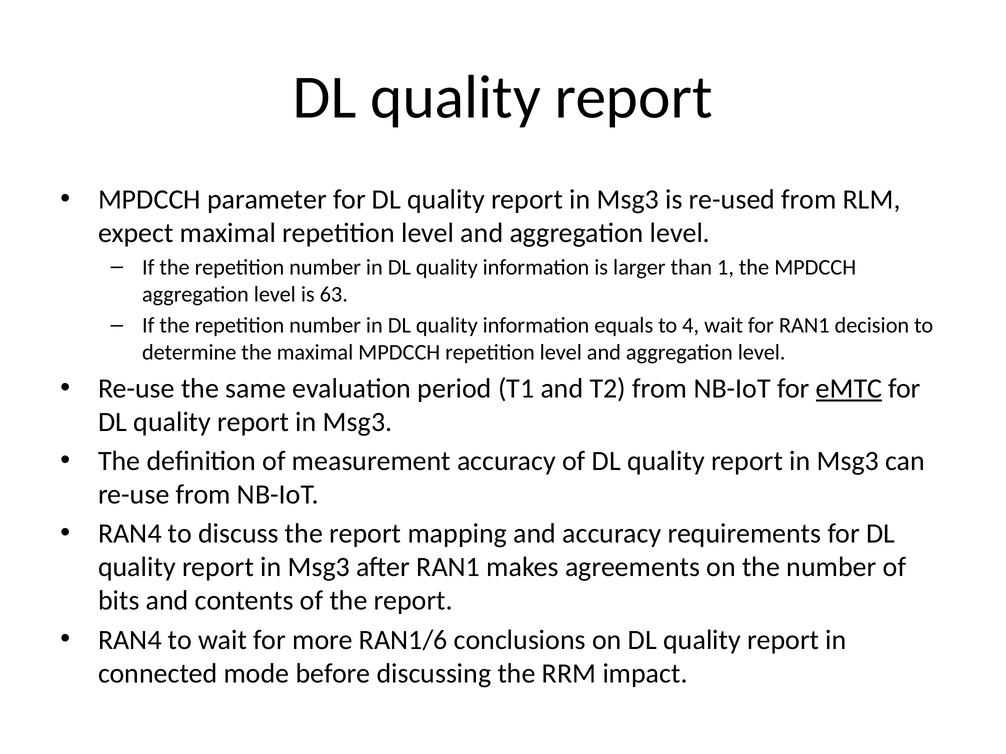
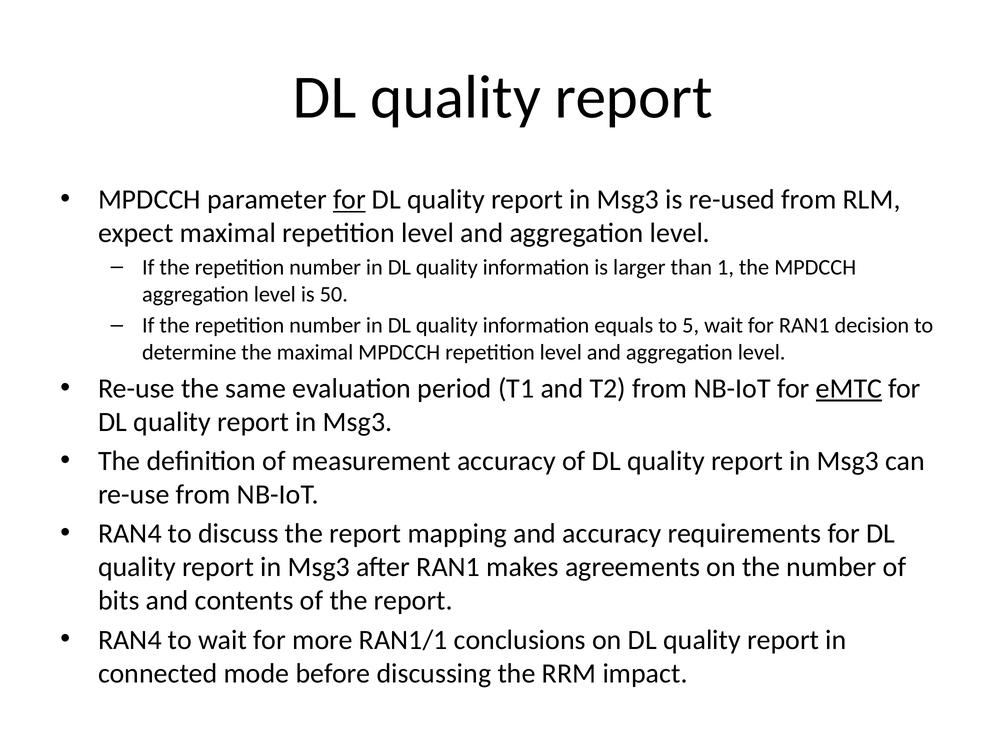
for at (349, 200) underline: none -> present
63: 63 -> 50
4: 4 -> 5
RAN1/6: RAN1/6 -> RAN1/1
